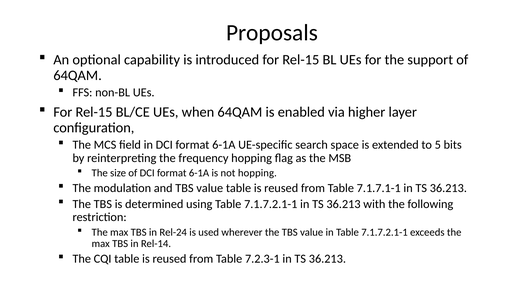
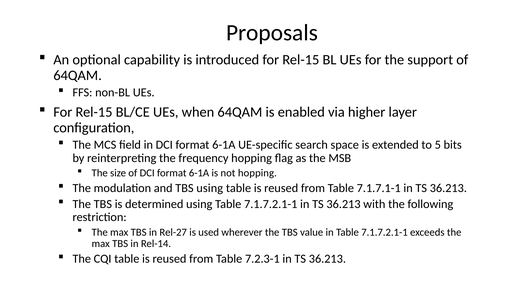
and TBS value: value -> using
Rel-24: Rel-24 -> Rel-27
